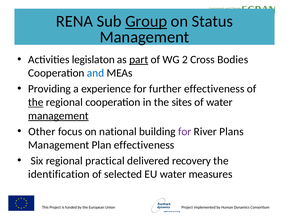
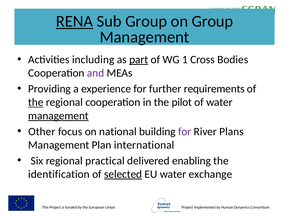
RENA underline: none -> present
Group at (146, 21) underline: present -> none
on Status: Status -> Group
legislaton: legislaton -> including
2: 2 -> 1
and colour: blue -> purple
further effectiveness: effectiveness -> requirements
sites: sites -> pilot
Plan effectiveness: effectiveness -> international
recovery: recovery -> enabling
selected underline: none -> present
measures: measures -> exchange
